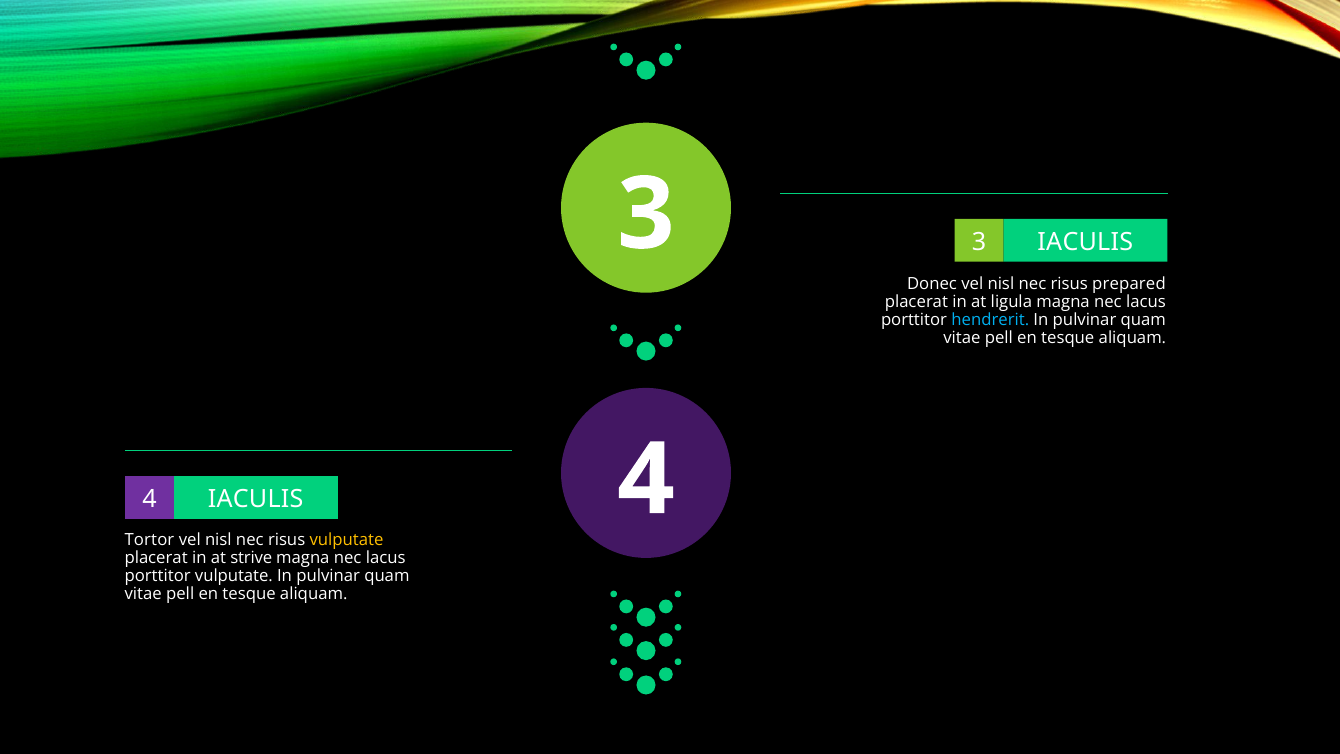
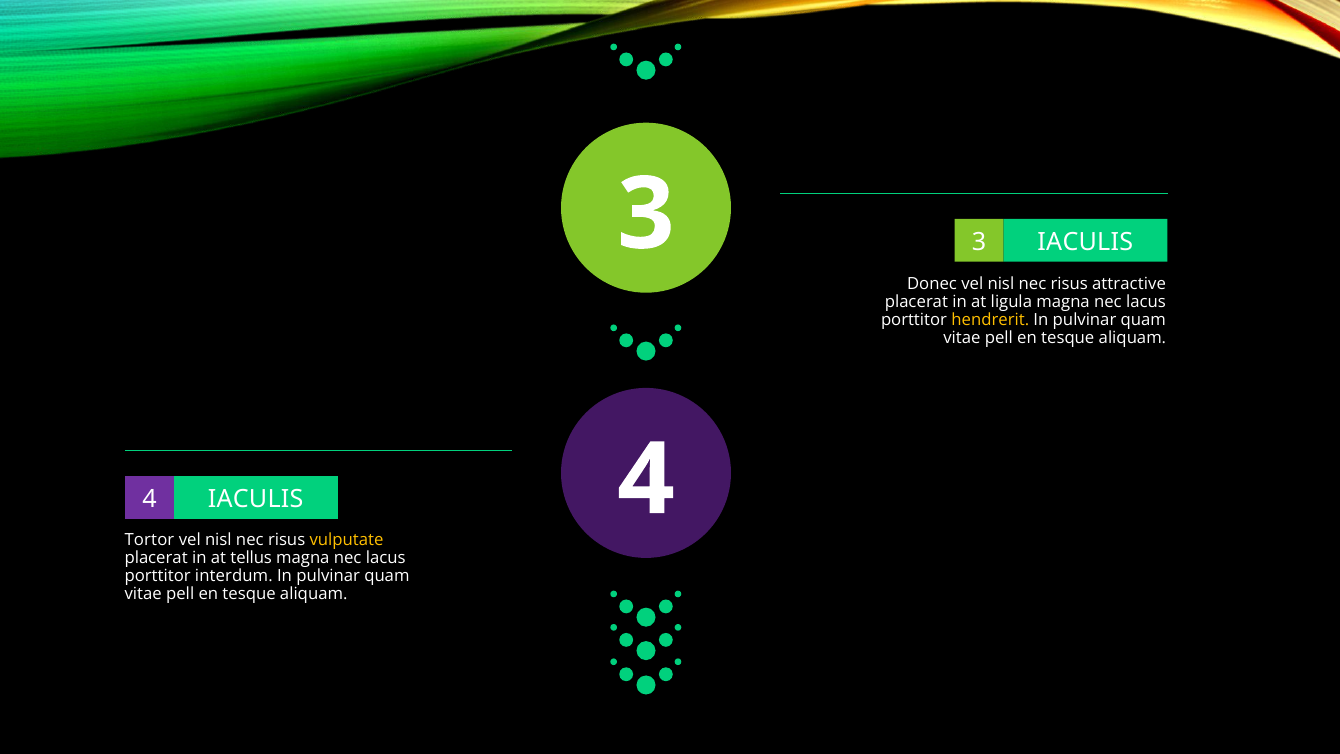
prepared: prepared -> attractive
hendrerit colour: light blue -> yellow
strive: strive -> tellus
porttitor vulputate: vulputate -> interdum
